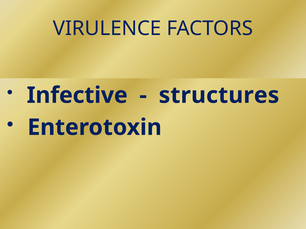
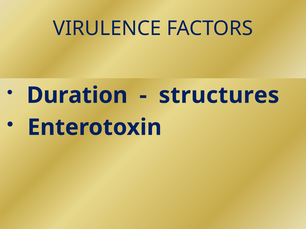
Infective: Infective -> Duration
